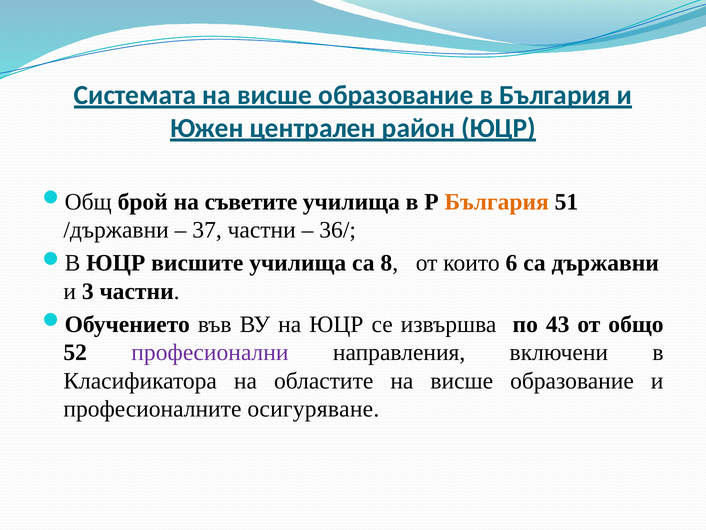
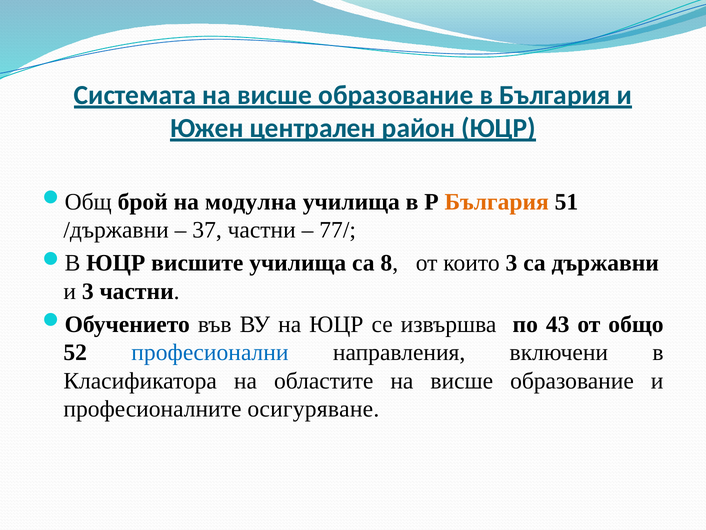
съветите: съветите -> модулна
36/: 36/ -> 77/
които 6: 6 -> 3
професионални colour: purple -> blue
